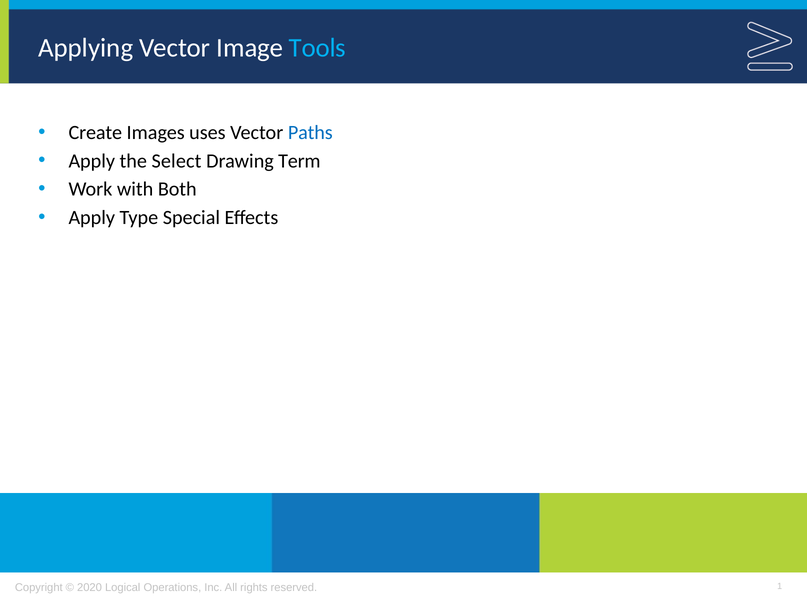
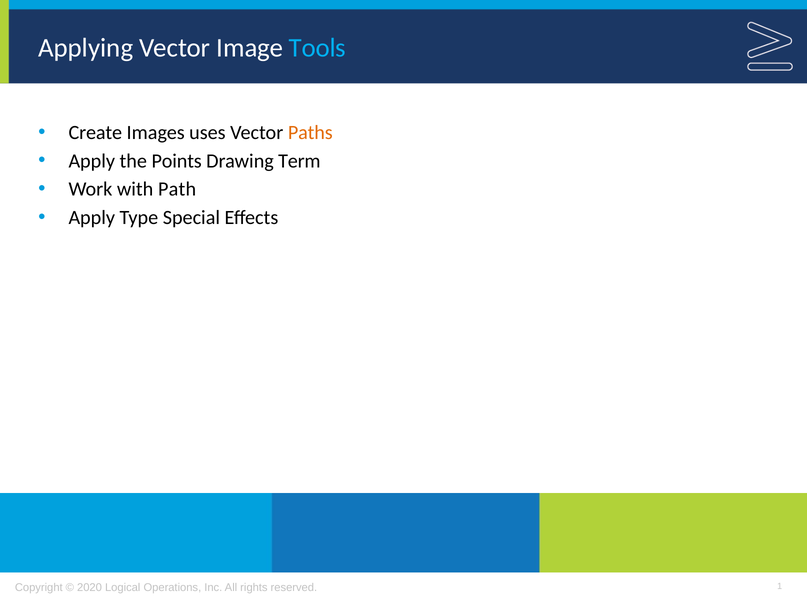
Paths colour: blue -> orange
Select: Select -> Points
Both: Both -> Path
